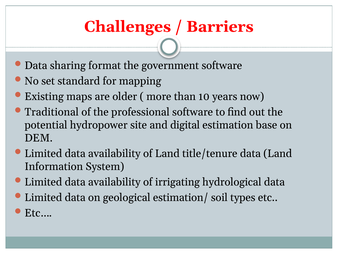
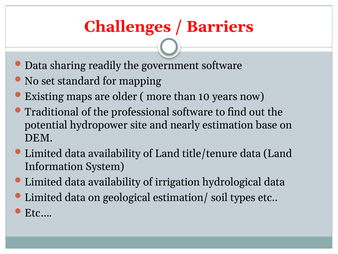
format: format -> readily
digital: digital -> nearly
irrigating: irrigating -> irrigation
